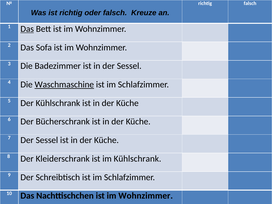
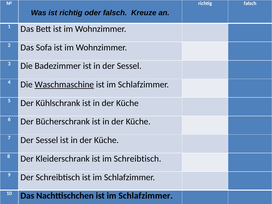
Das at (27, 29) underline: present -> none
im Kühlschrank: Kühlschrank -> Schreibtisch
Nachttischchen ist im Wohnzimmer: Wohnzimmer -> Schlafzimmer
